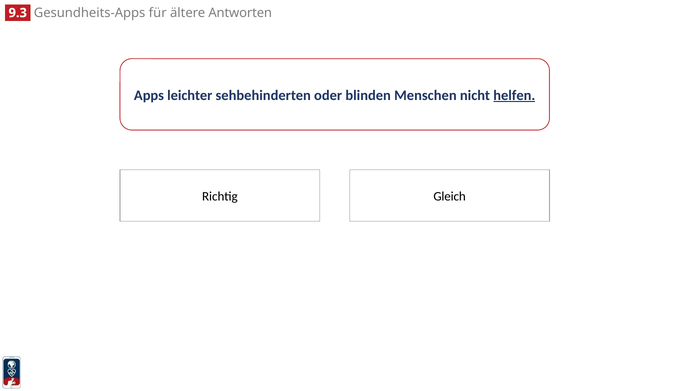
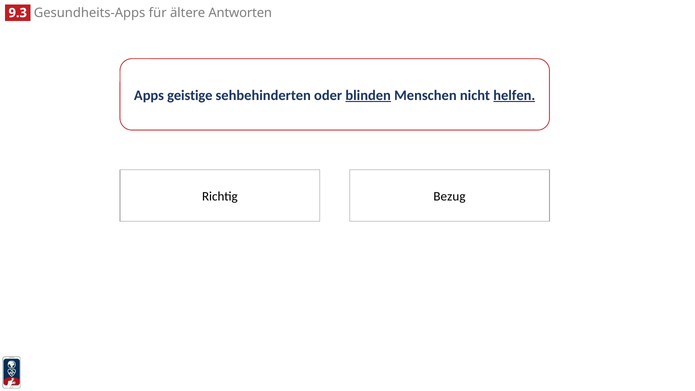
leichter: leichter -> geistige
blinden underline: none -> present
Gleich: Gleich -> Bezug
